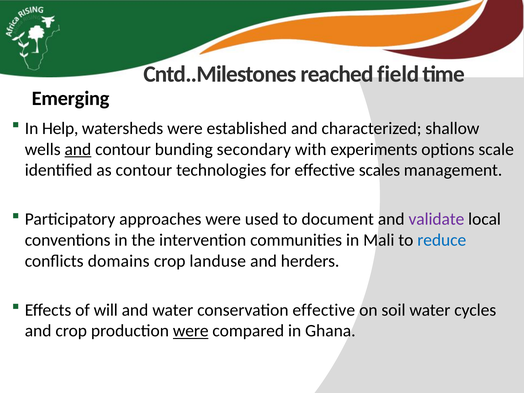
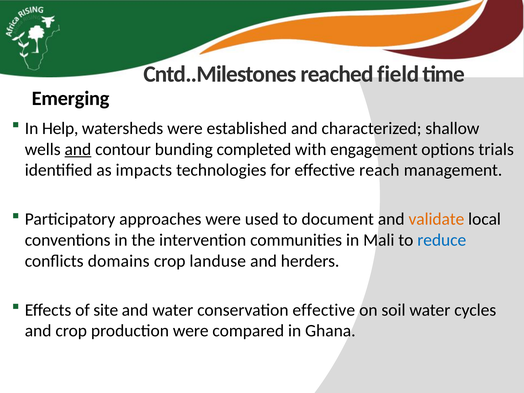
secondary: secondary -> completed
experiments: experiments -> engagement
scale: scale -> trials
as contour: contour -> impacts
scales: scales -> reach
validate colour: purple -> orange
will: will -> site
were at (191, 331) underline: present -> none
